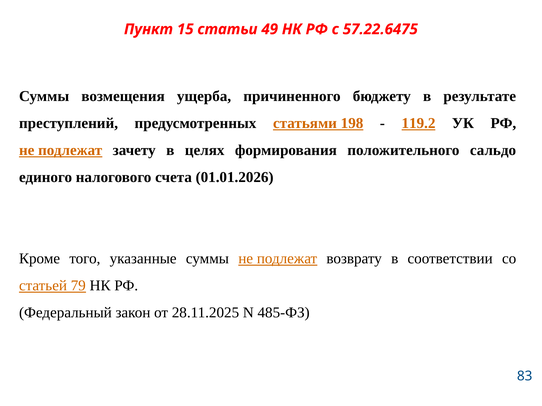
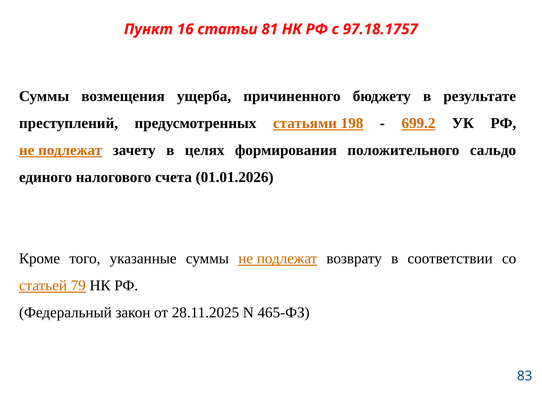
15: 15 -> 16
49: 49 -> 81
57.22.6475: 57.22.6475 -> 97.18.1757
119.2: 119.2 -> 699.2
485-ФЗ: 485-ФЗ -> 465-ФЗ
